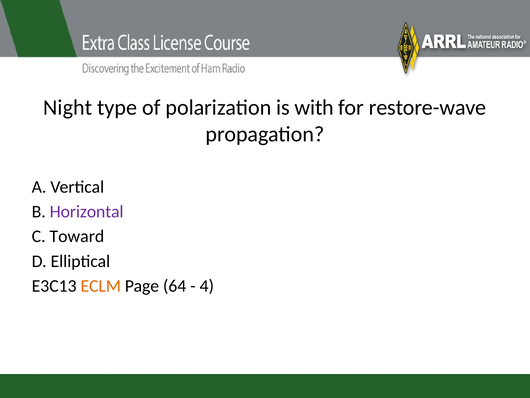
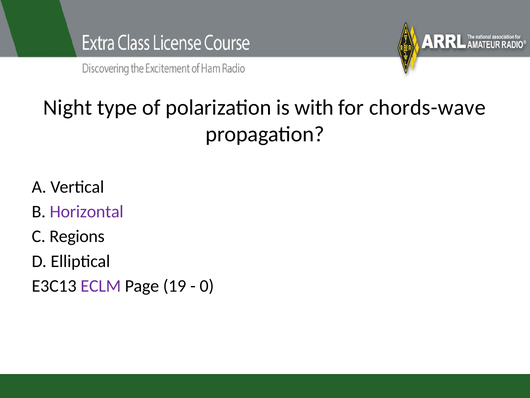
restore-wave: restore-wave -> chords-wave
Toward: Toward -> Regions
ECLM colour: orange -> purple
64: 64 -> 19
4: 4 -> 0
